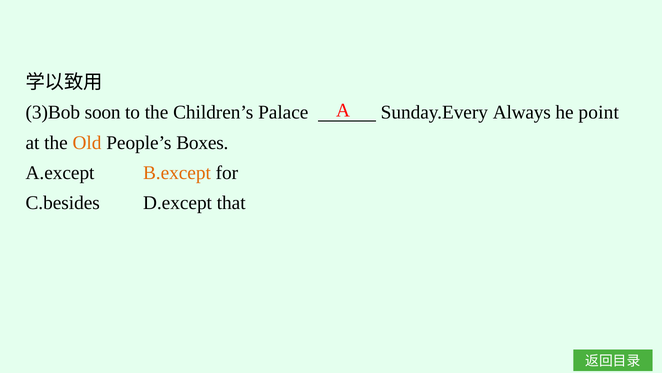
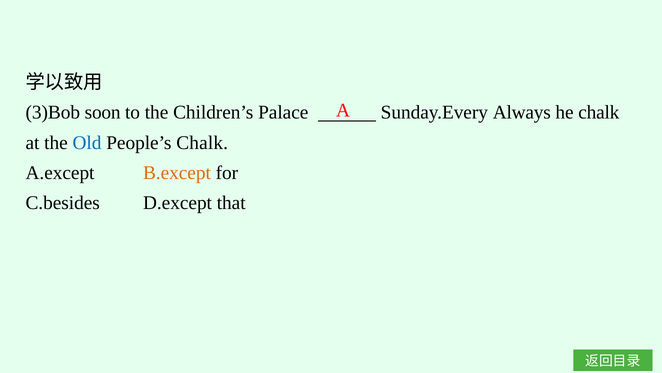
he point: point -> chalk
Old colour: orange -> blue
People’s Boxes: Boxes -> Chalk
